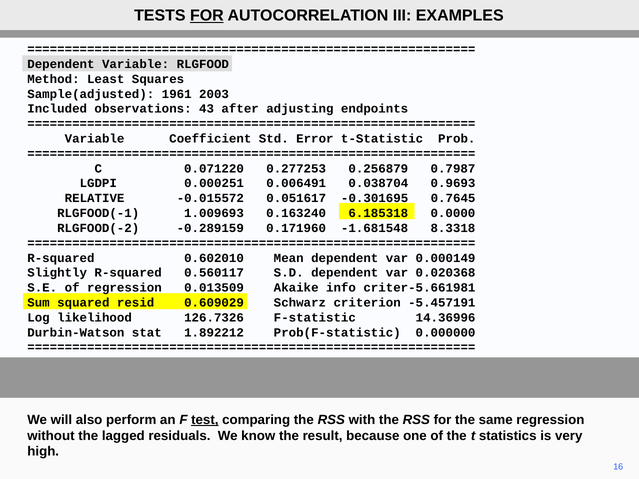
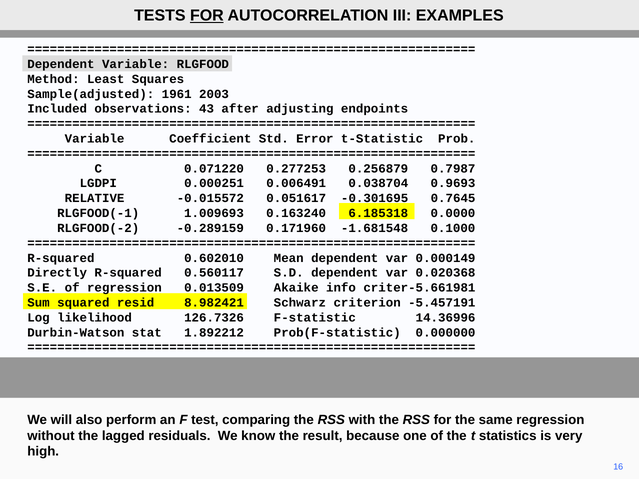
8.3318: 8.3318 -> 0.1000
Slightly: Slightly -> Directly
0.609029: 0.609029 -> 8.982421
test underline: present -> none
